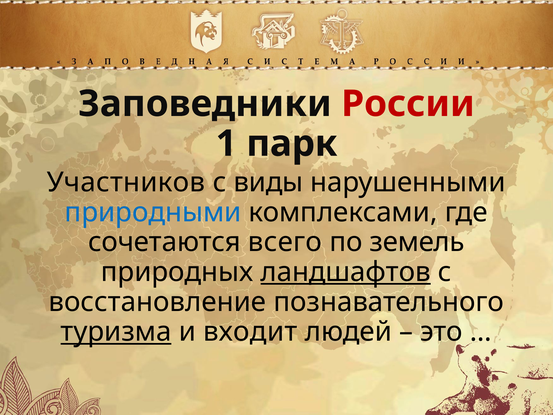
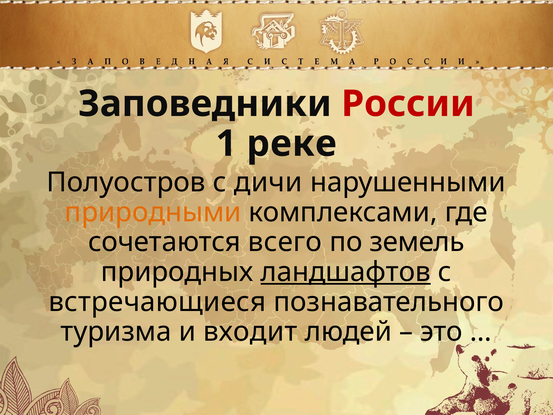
парк: парк -> реке
Участников: Участников -> Полуостров
виды: виды -> дичи
природными colour: blue -> orange
восстановление: восстановление -> встречающиеся
туризма underline: present -> none
